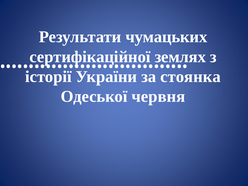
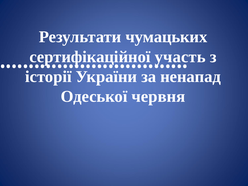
землях: землях -> участь
стоянка: стоянка -> ненапад
